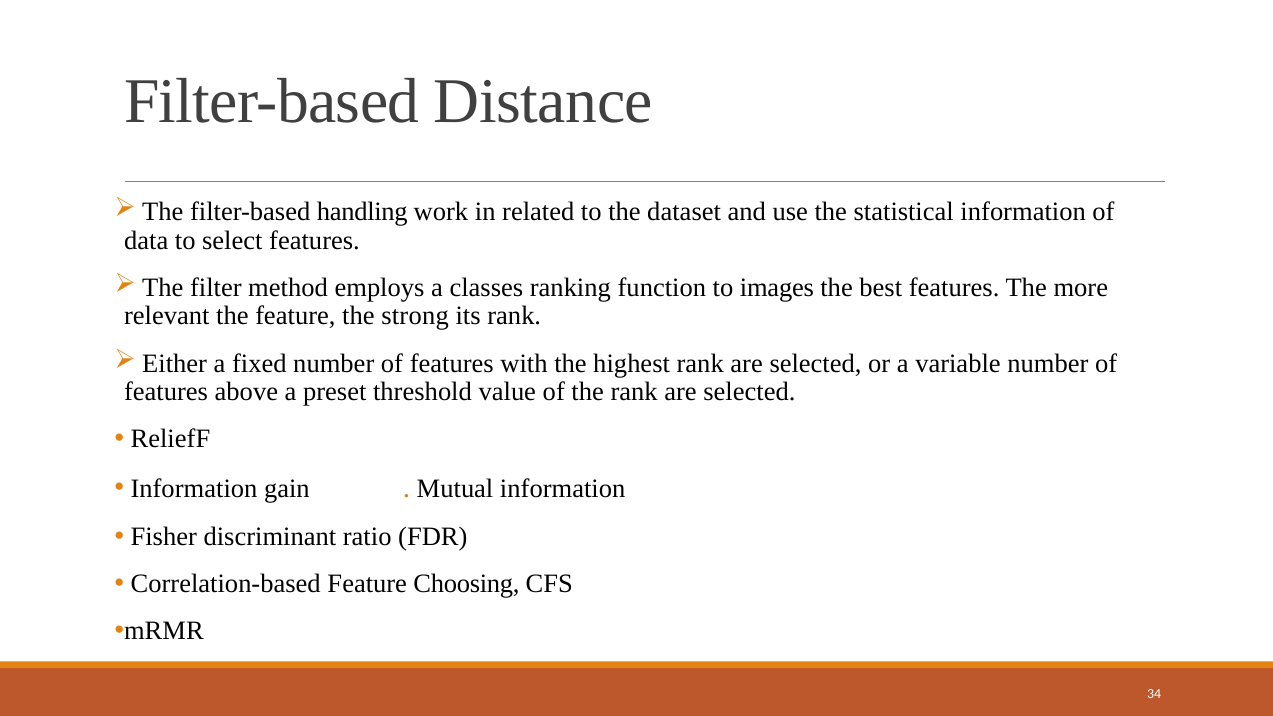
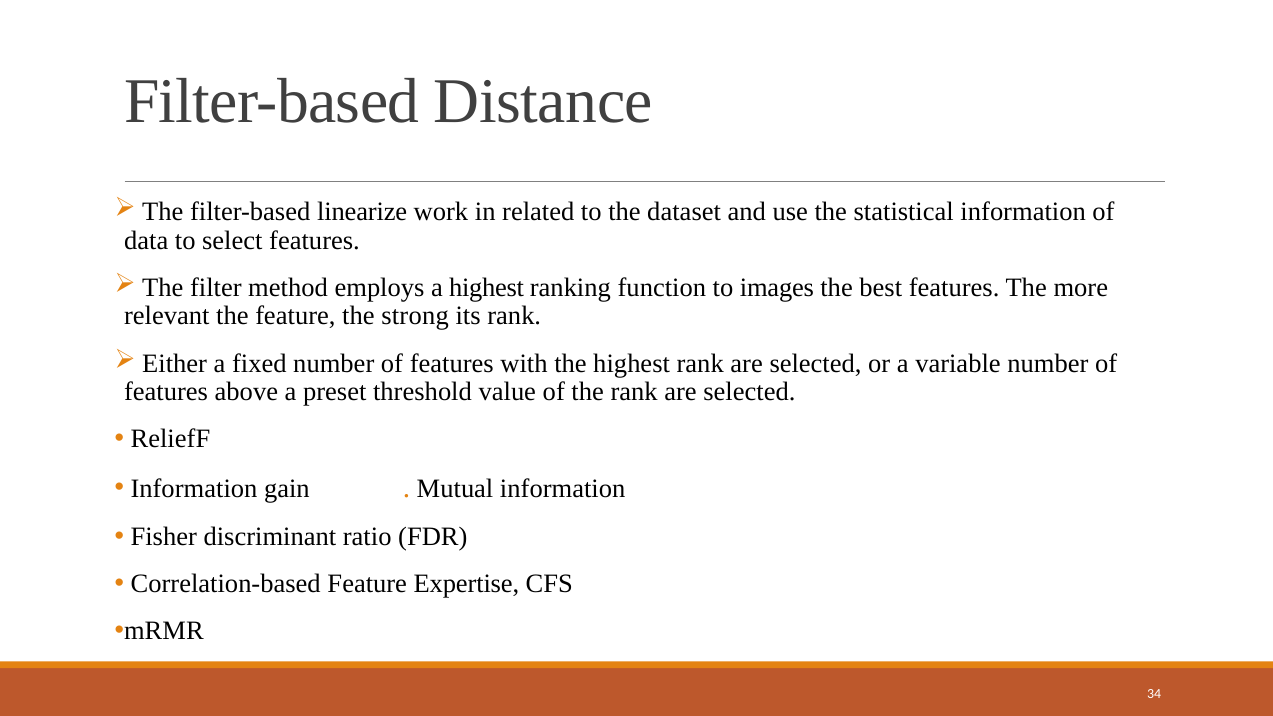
handling: handling -> linearize
a classes: classes -> highest
Choosing: Choosing -> Expertise
